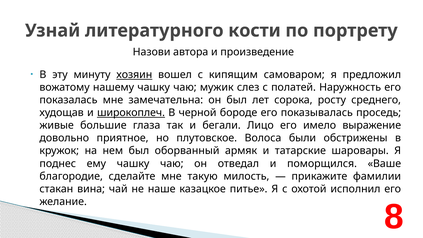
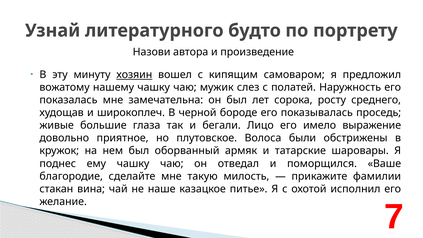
кости: кости -> будто
широкоплеч underline: present -> none
8: 8 -> 7
